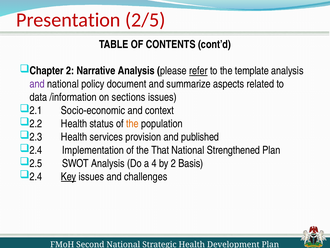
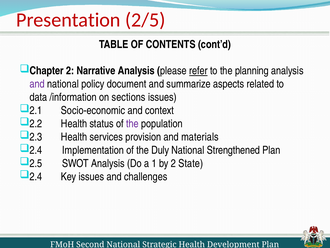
template: template -> planning
the at (132, 123) colour: orange -> purple
published: published -> materials
That: That -> Duly
4: 4 -> 1
Basis: Basis -> State
Key underline: present -> none
